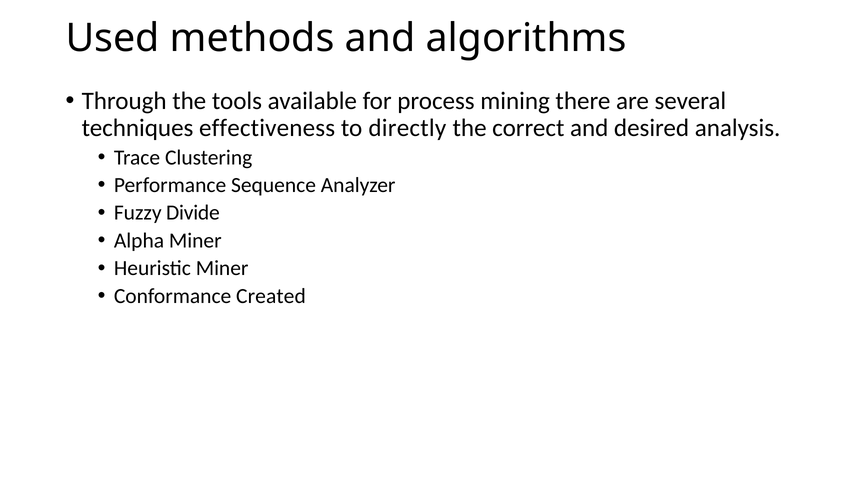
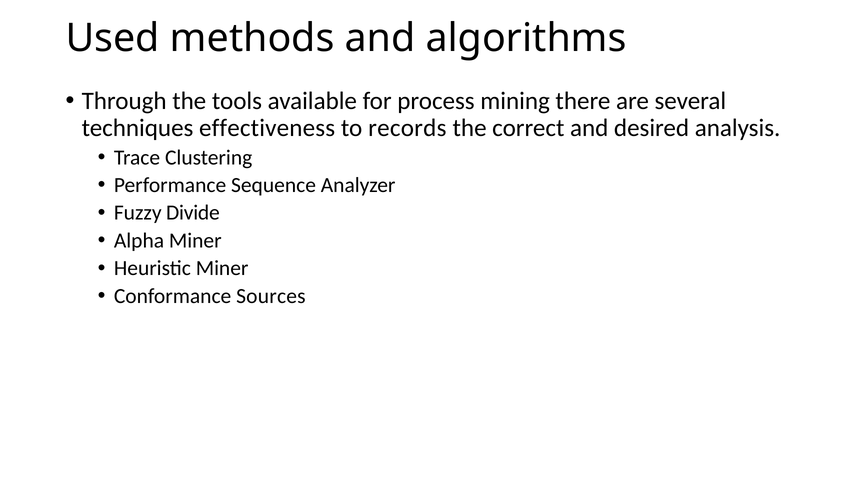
directly: directly -> records
Created: Created -> Sources
